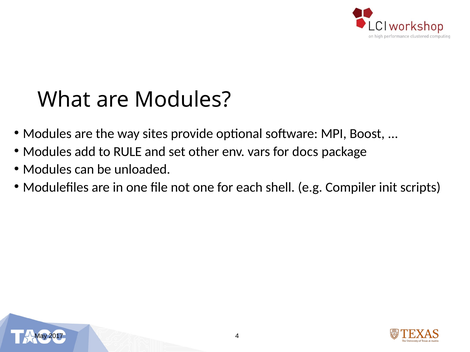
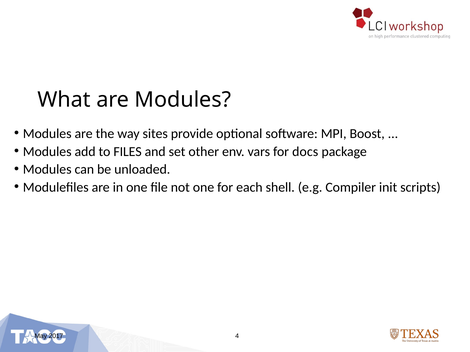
RULE: RULE -> FILES
